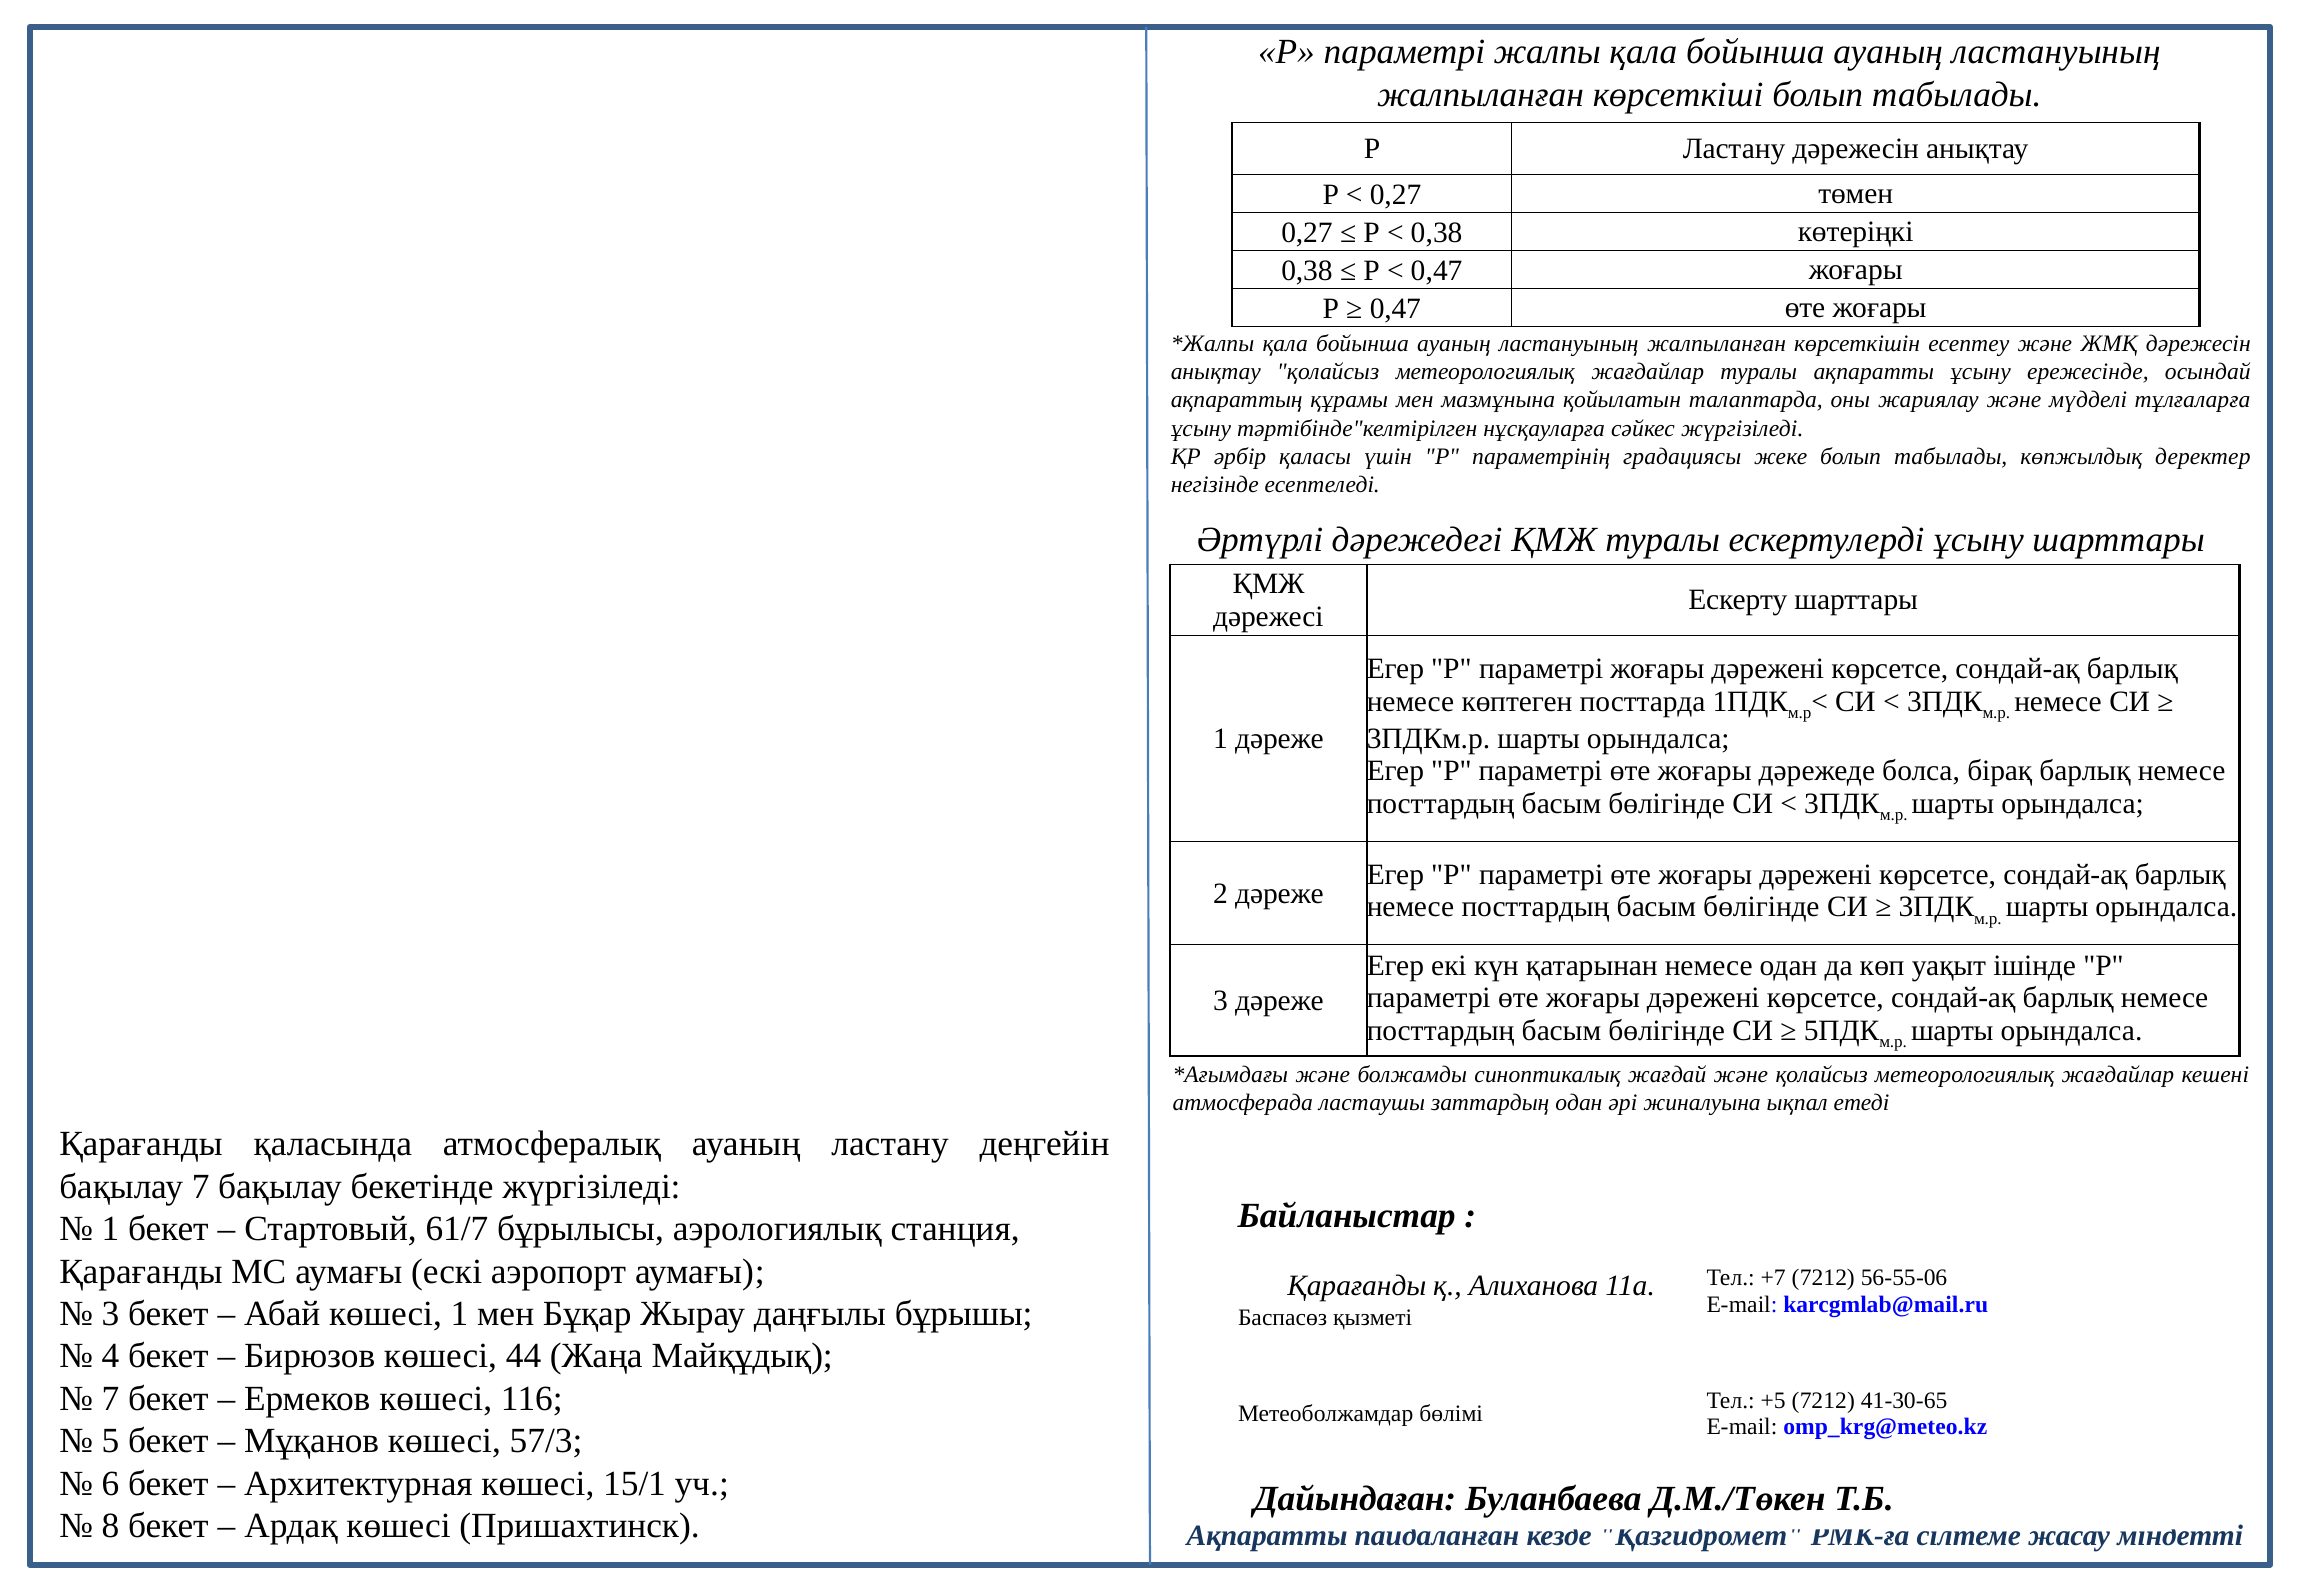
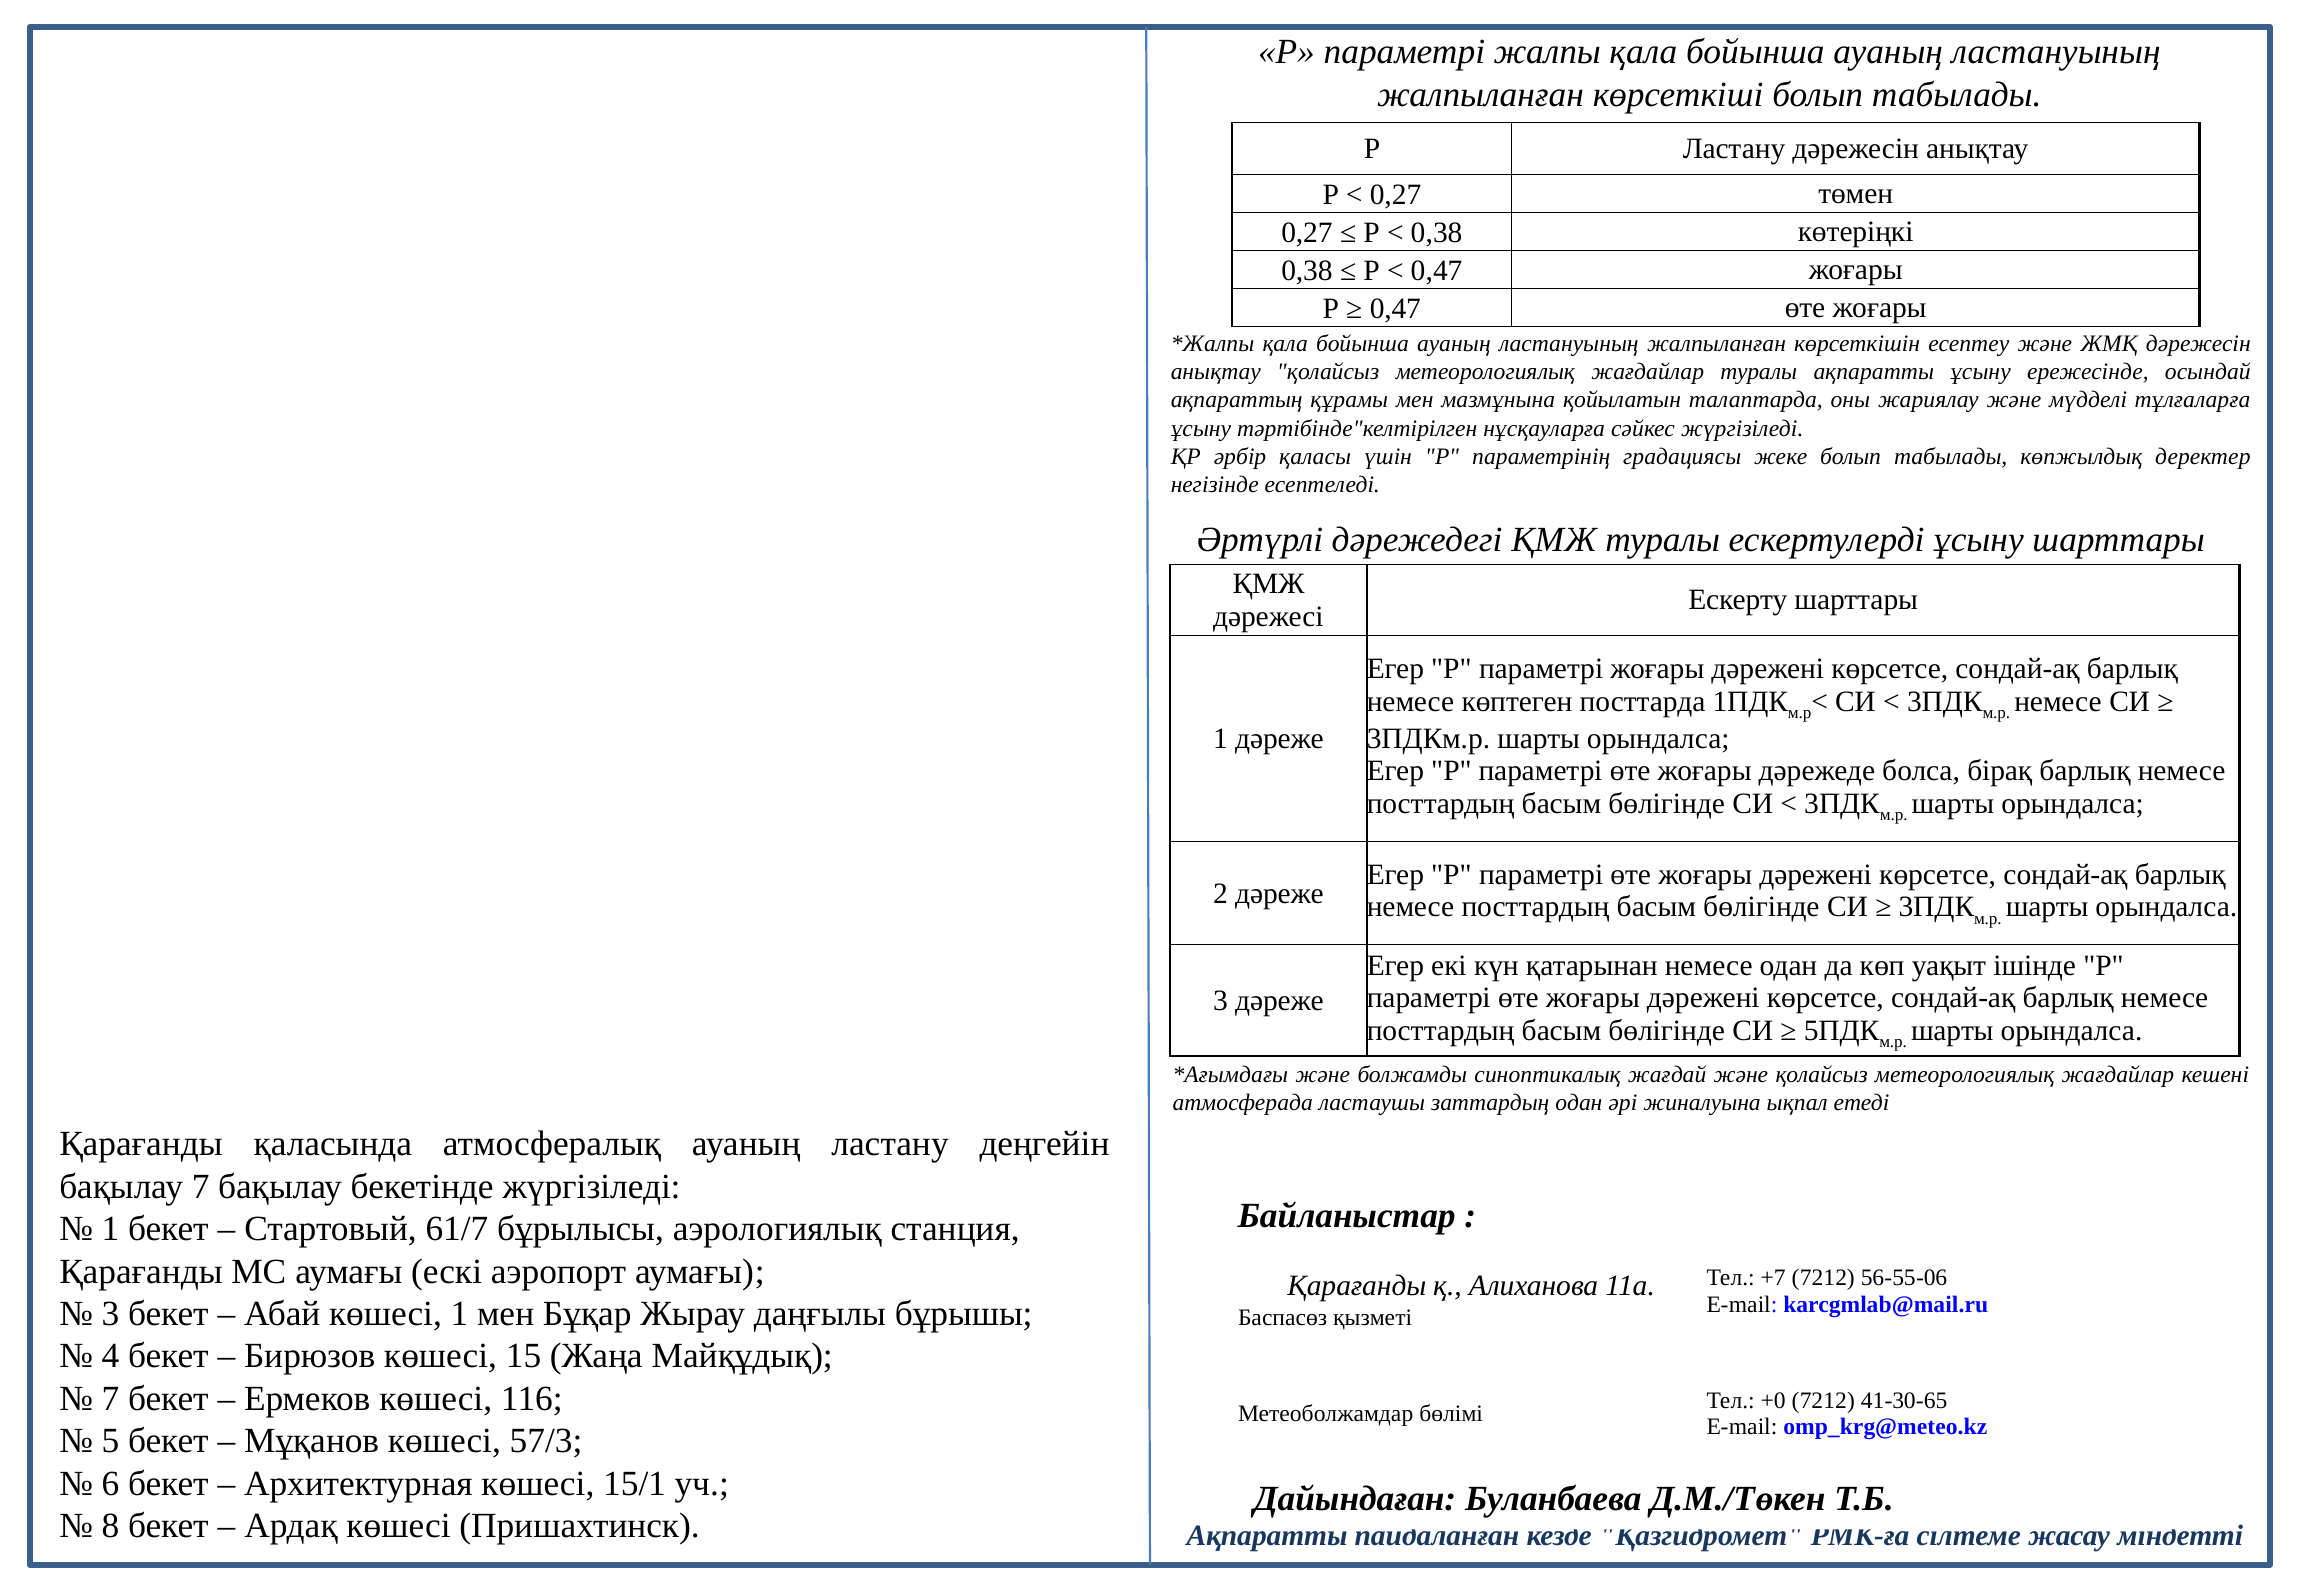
44: 44 -> 15
+5: +5 -> +0
